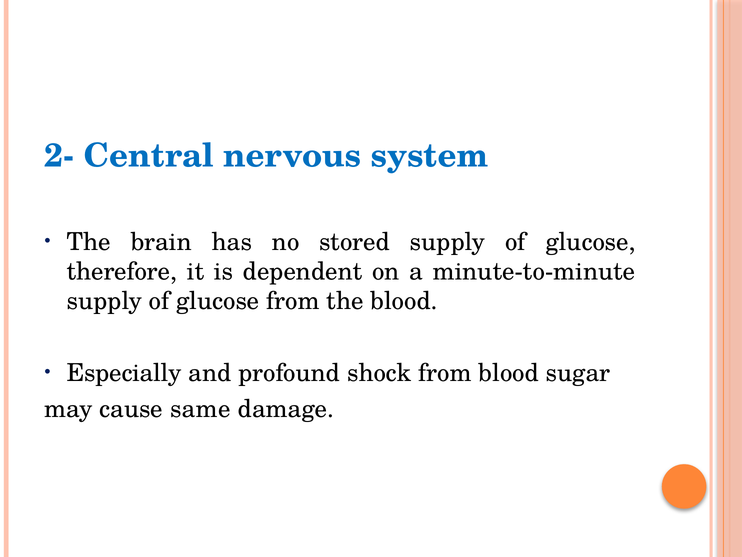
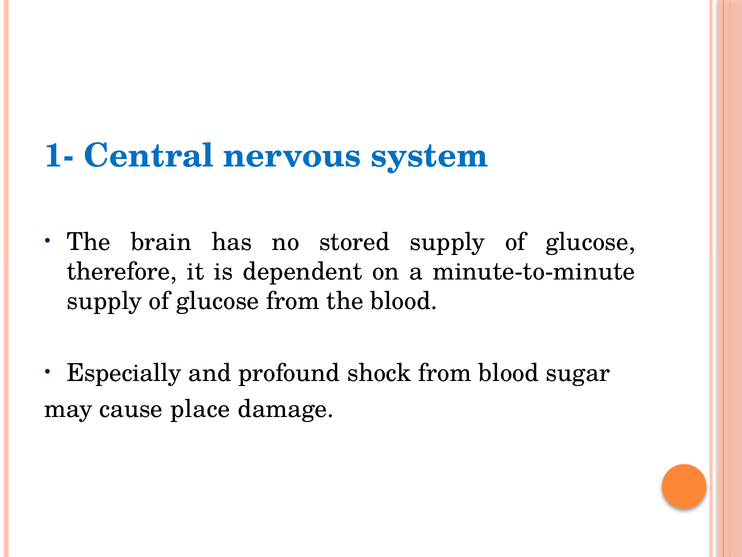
2-: 2- -> 1-
same: same -> place
